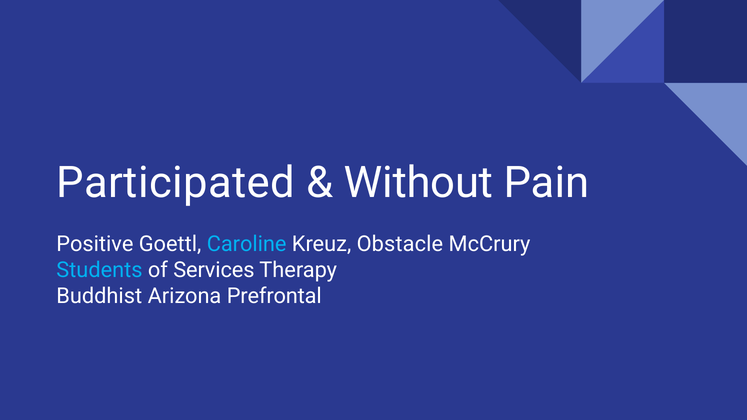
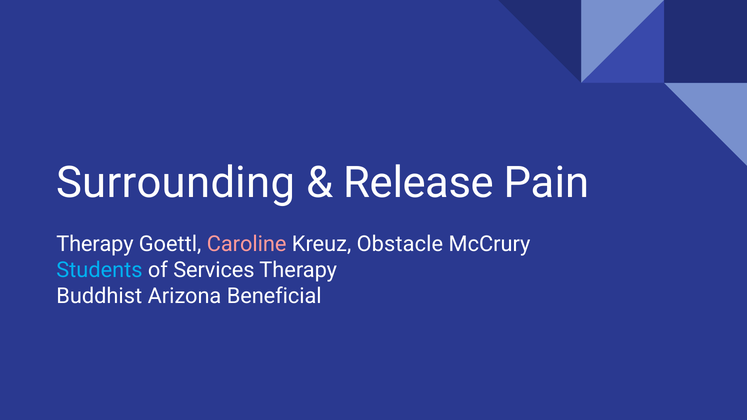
Participated: Participated -> Surrounding
Without: Without -> Release
Positive at (95, 244): Positive -> Therapy
Caroline colour: light blue -> pink
Prefrontal: Prefrontal -> Beneficial
